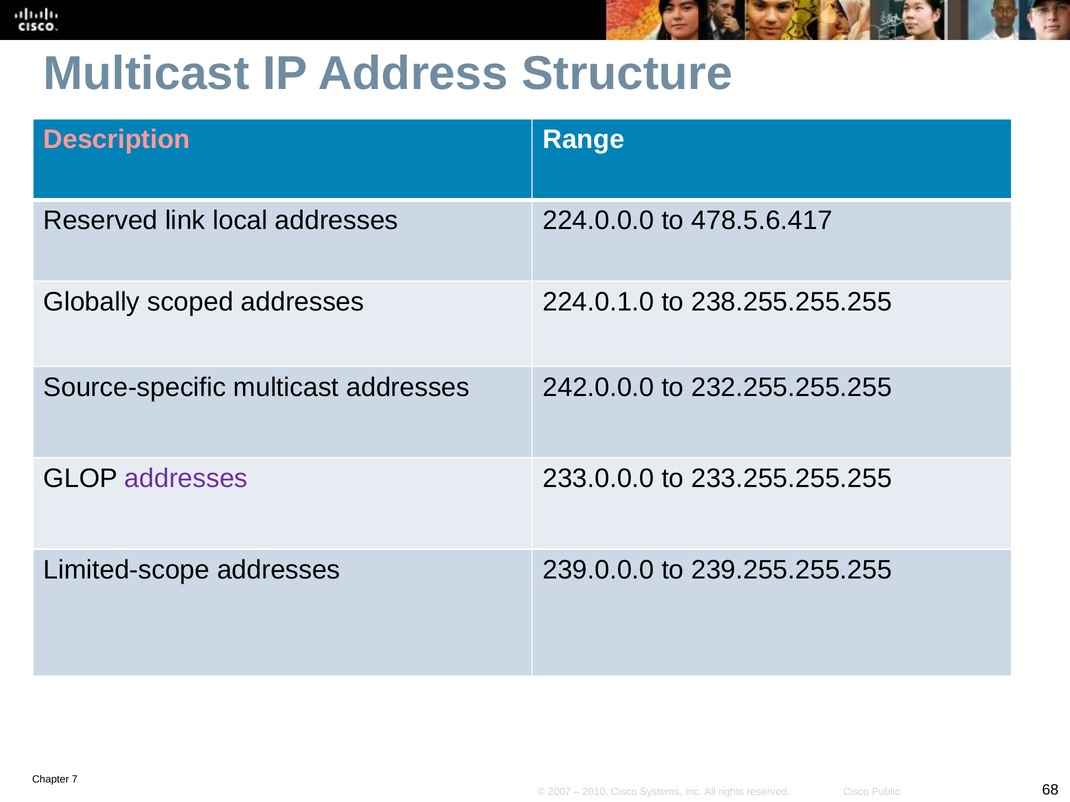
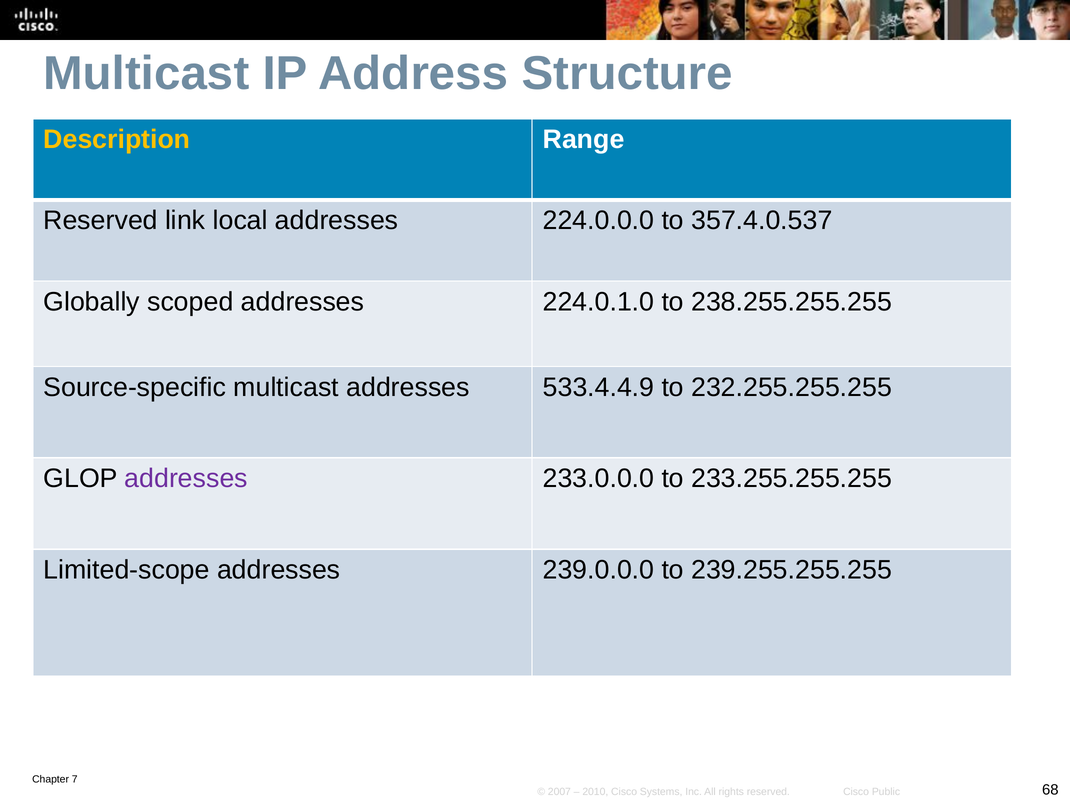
Description colour: pink -> yellow
478.5.6.417: 478.5.6.417 -> 357.4.0.537
242.0.0.0: 242.0.0.0 -> 533.4.4.9
